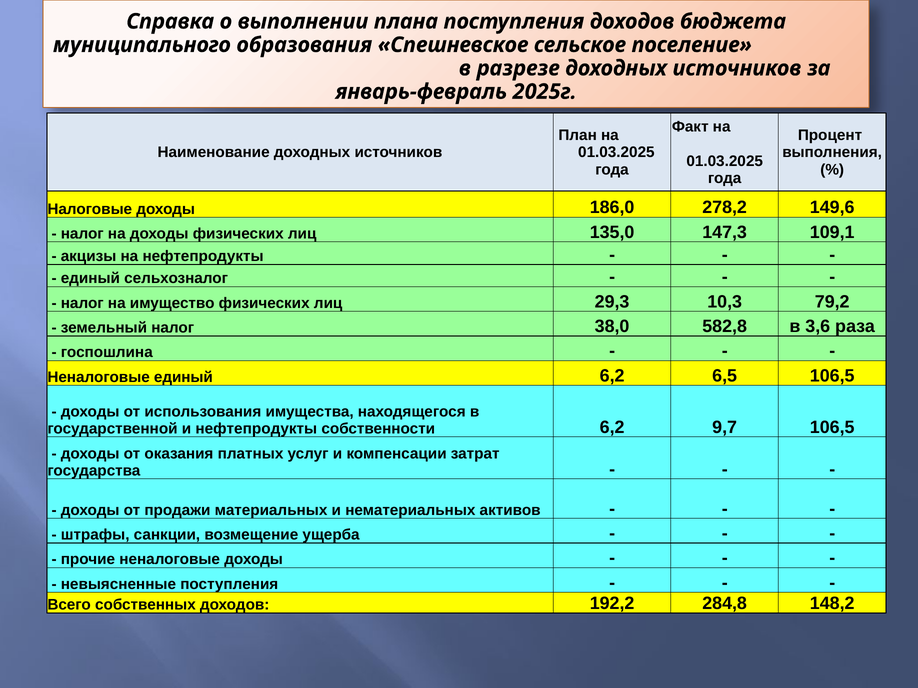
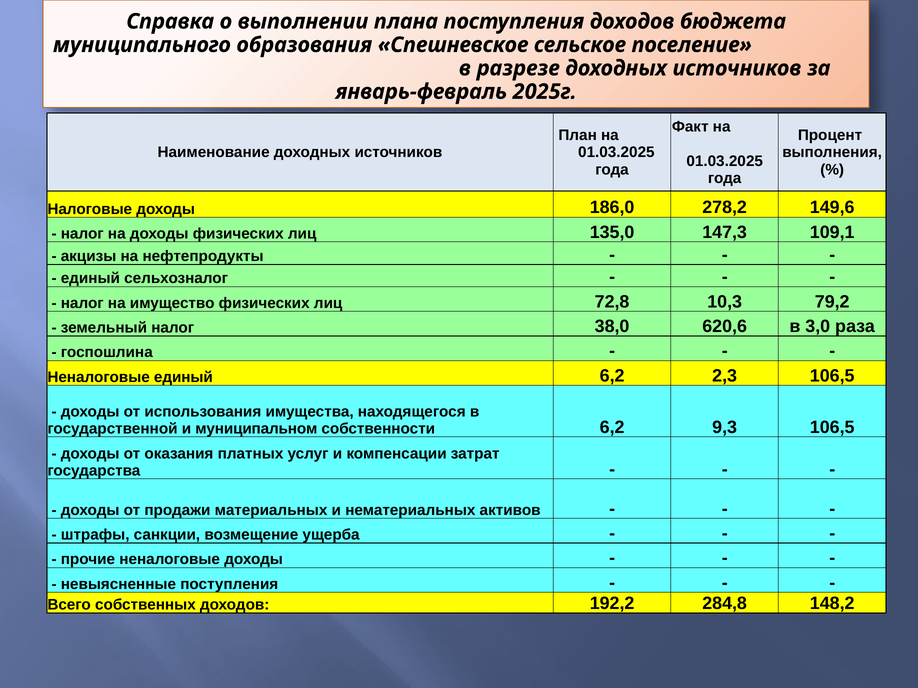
29,3: 29,3 -> 72,8
582,8: 582,8 -> 620,6
3,6: 3,6 -> 3,0
6,5: 6,5 -> 2,3
и нефтепродукты: нефтепродукты -> муниципальном
9,7: 9,7 -> 9,3
